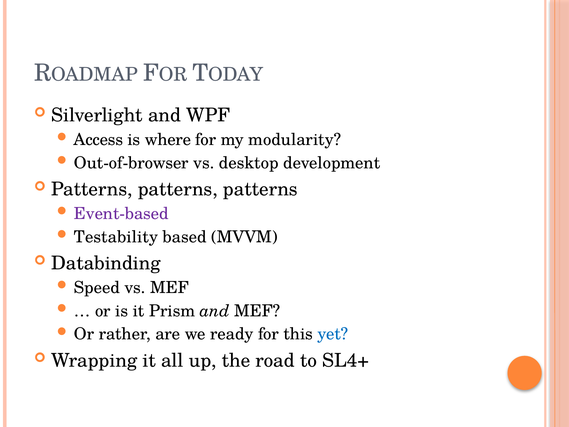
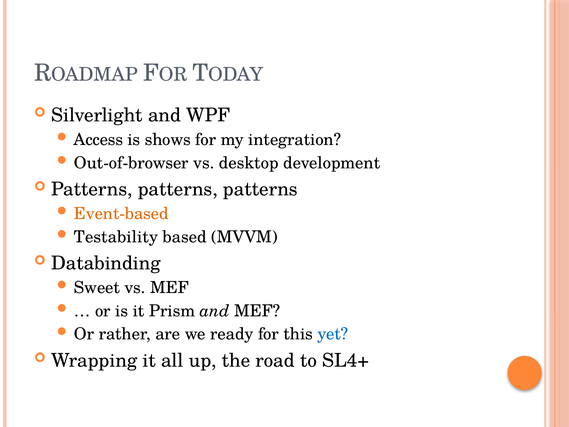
where: where -> shows
modularity: modularity -> integration
Event-based colour: purple -> orange
Speed: Speed -> Sweet
